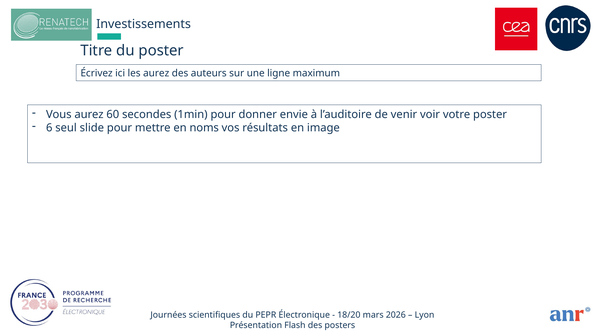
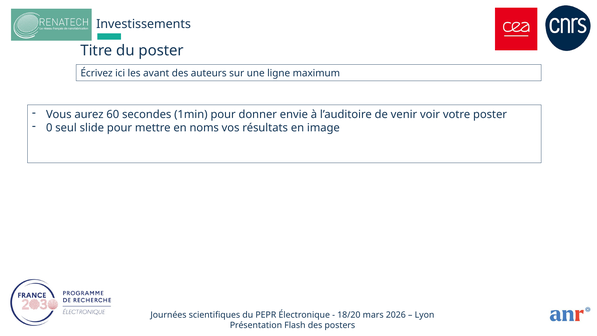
les aurez: aurez -> avant
6: 6 -> 0
